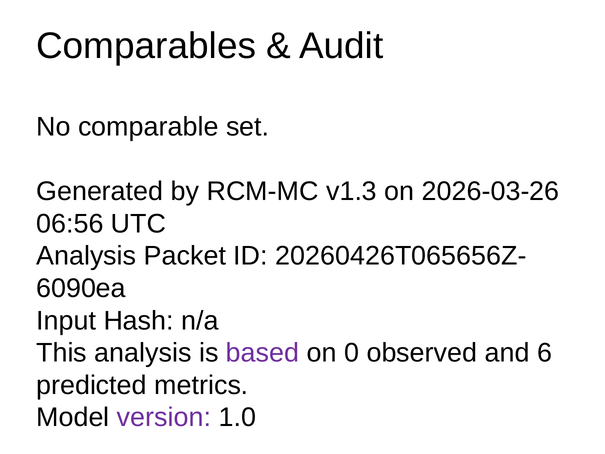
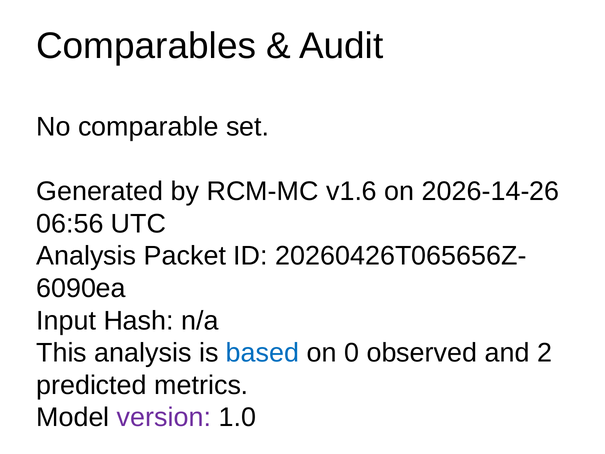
v1.3: v1.3 -> v1.6
2026-03-26: 2026-03-26 -> 2026-14-26
based colour: purple -> blue
6: 6 -> 2
